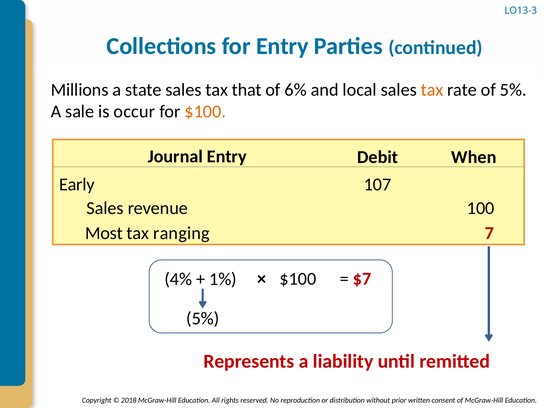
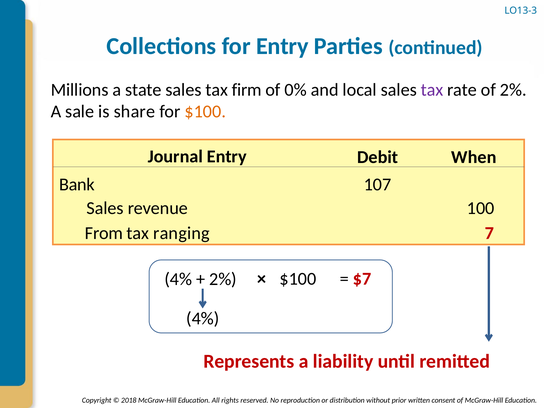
that: that -> firm
6%: 6% -> 0%
tax at (432, 90) colour: orange -> purple
of 5%: 5% -> 2%
occur: occur -> share
Early: Early -> Bank
Most: Most -> From
1% at (223, 279): 1% -> 2%
5% at (203, 318): 5% -> 4%
